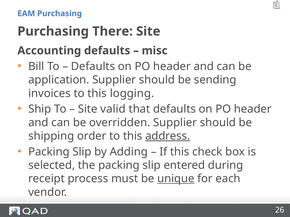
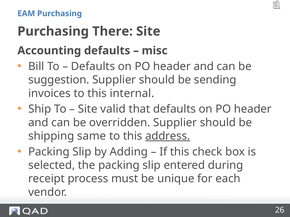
application: application -> suggestion
logging: logging -> internal
order: order -> same
unique underline: present -> none
